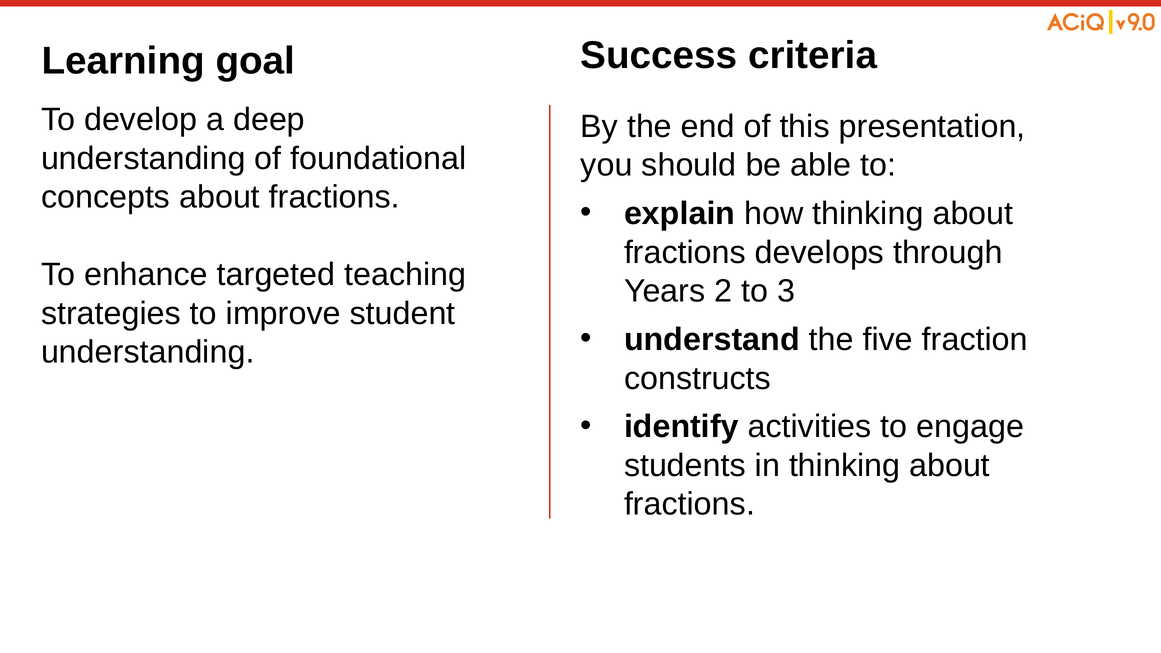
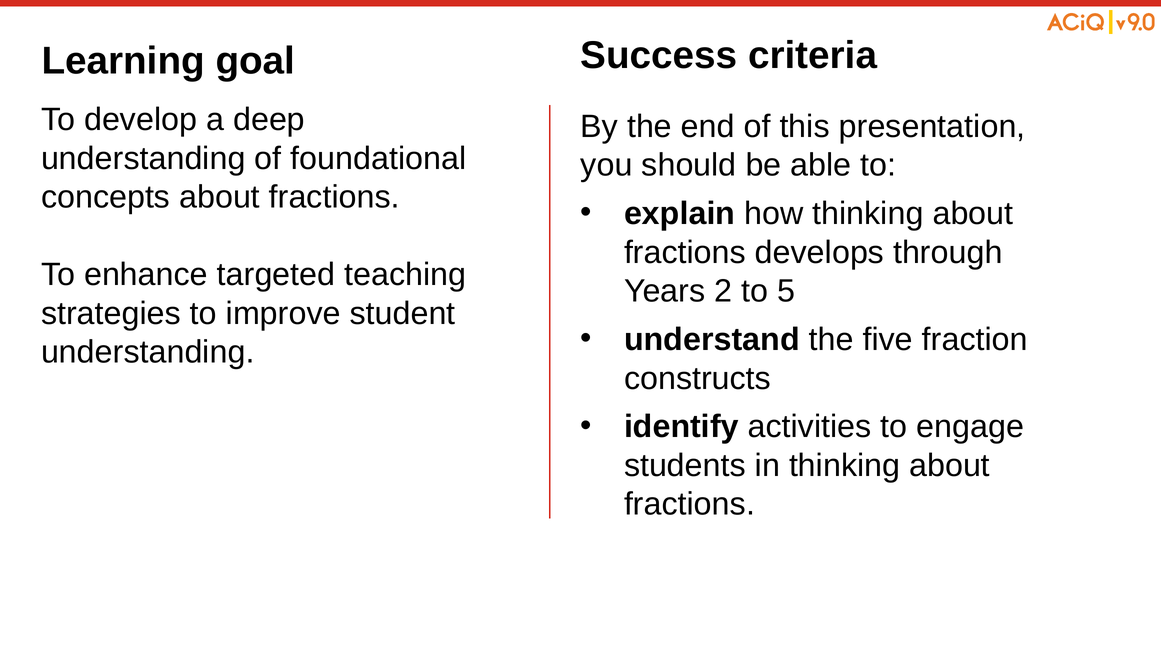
3: 3 -> 5
